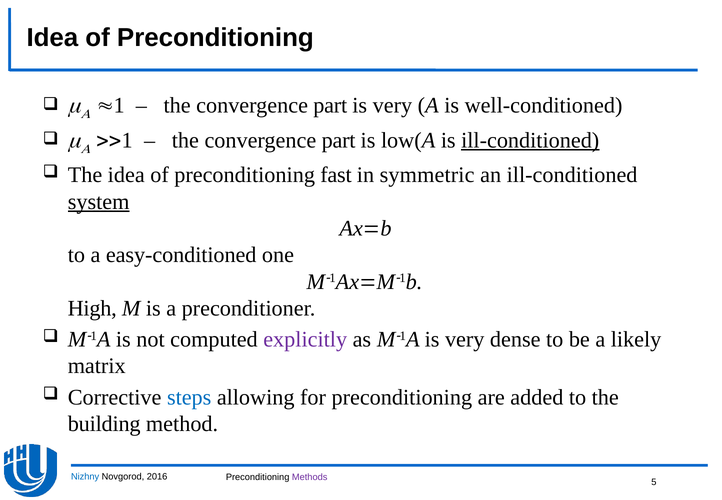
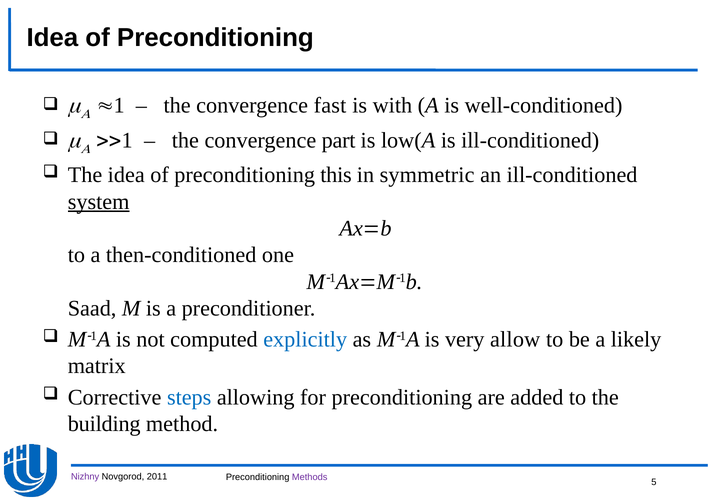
part at (330, 105): part -> fast
very at (392, 105): very -> with
ill-conditioned at (530, 140) underline: present -> none
fast: fast -> this
easy-conditioned: easy-conditioned -> then-conditioned
High: High -> Saad
explicitly colour: purple -> blue
dense: dense -> allow
Nizhny colour: blue -> purple
2016: 2016 -> 2011
